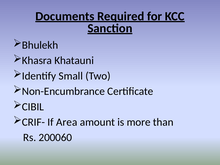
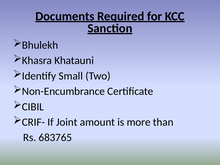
Area: Area -> Joint
200060: 200060 -> 683765
